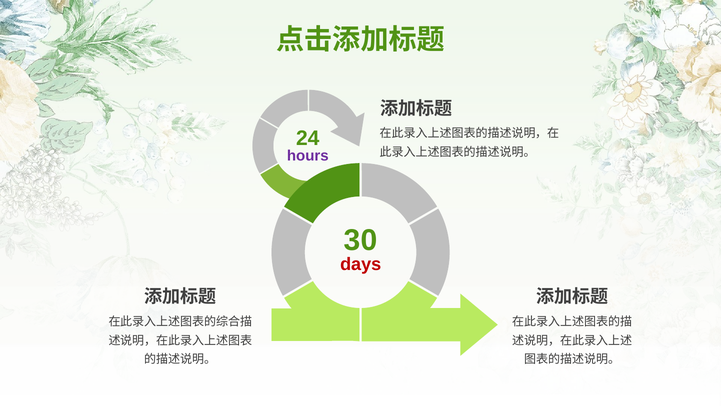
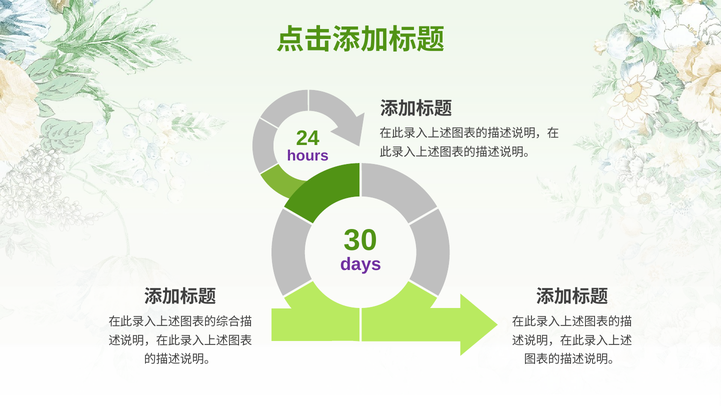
days colour: red -> purple
